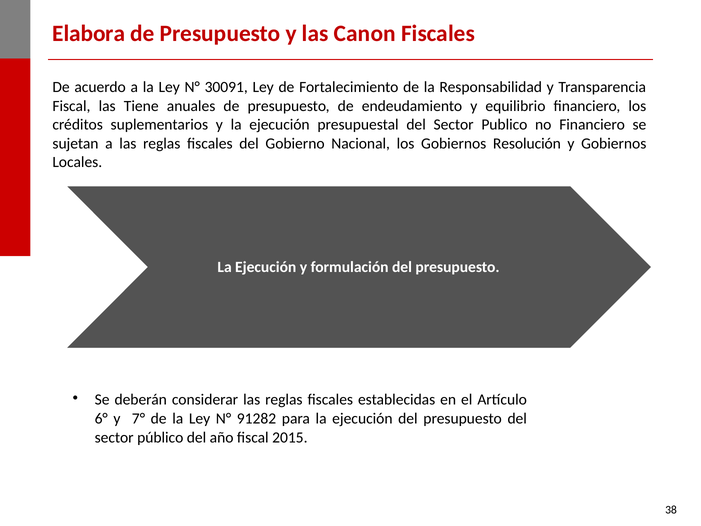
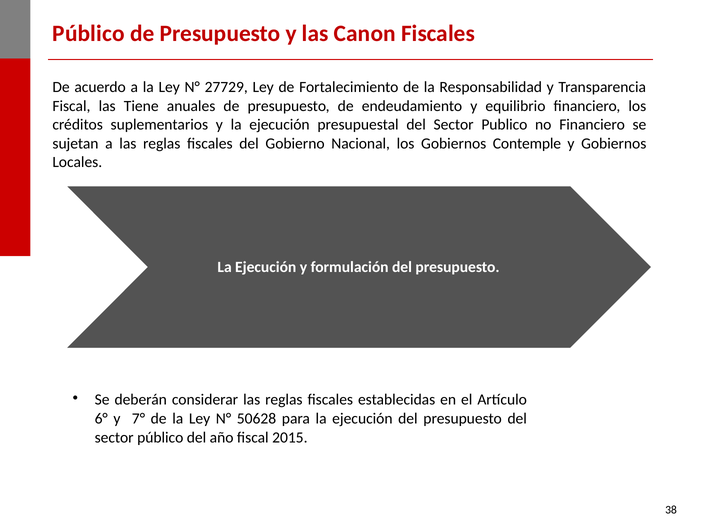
Elabora at (89, 33): Elabora -> Público
30091: 30091 -> 27729
Resolución: Resolución -> Contemple
91282: 91282 -> 50628
